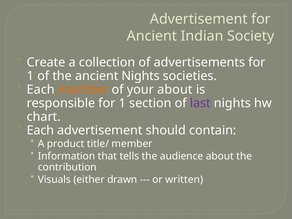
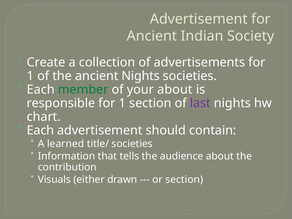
member at (83, 90) colour: orange -> green
product: product -> learned
title/ member: member -> societies
or written: written -> section
